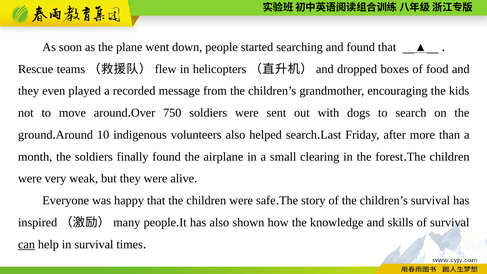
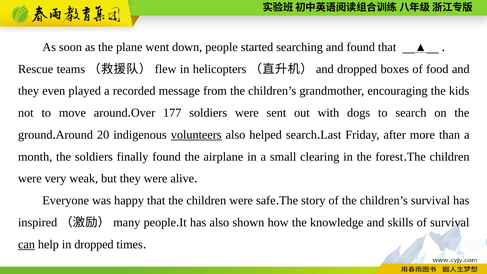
750: 750 -> 177
10: 10 -> 20
volunteers underline: none -> present
in survival: survival -> dropped
